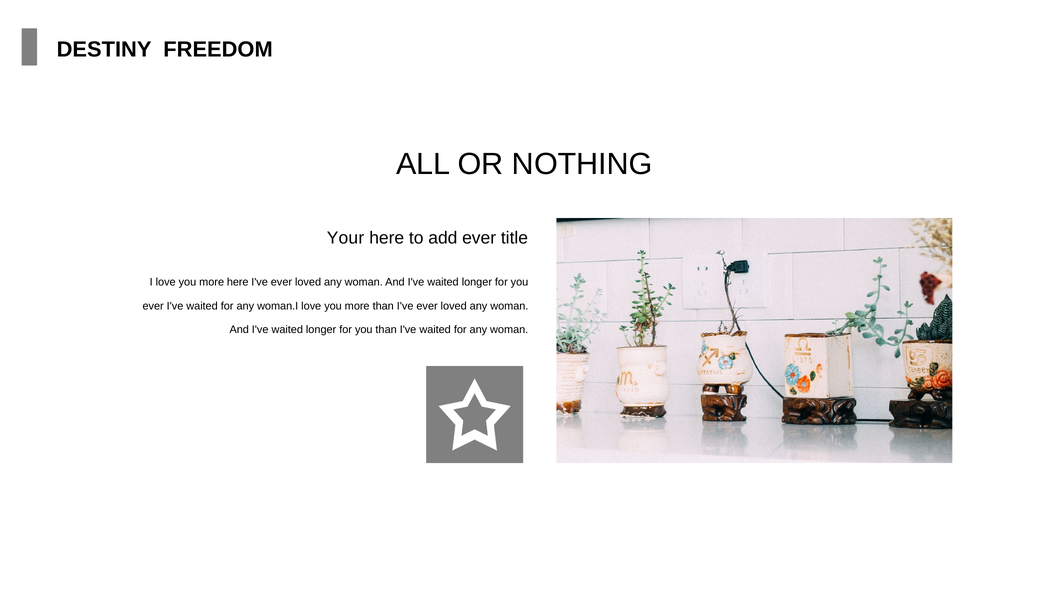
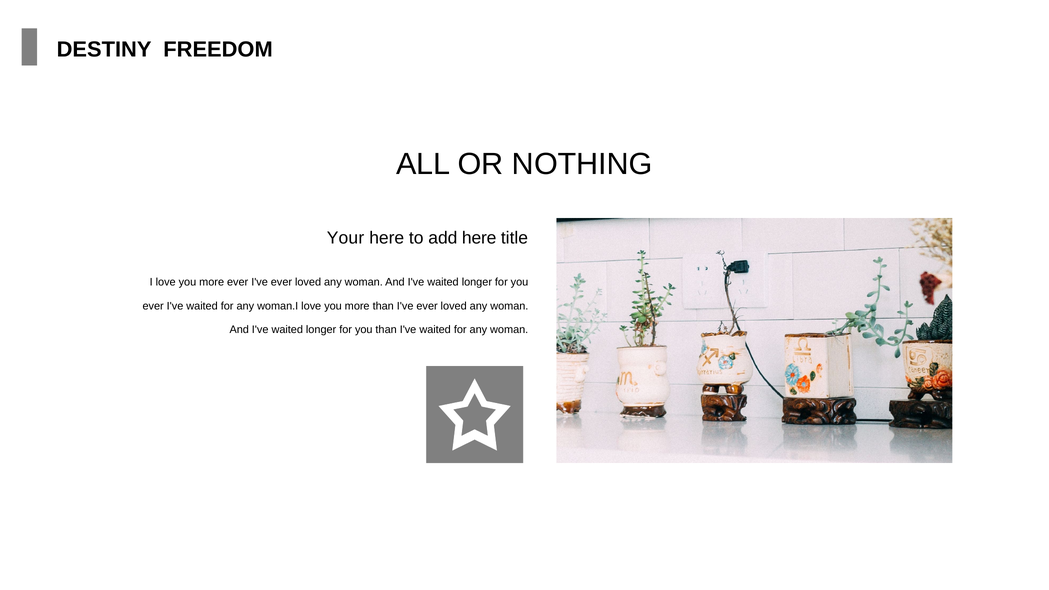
add ever: ever -> here
more here: here -> ever
